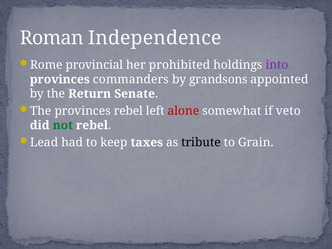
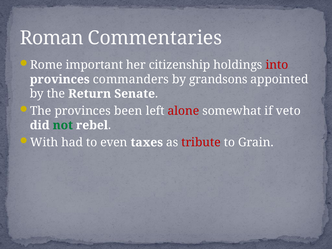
Independence: Independence -> Commentaries
provincial: provincial -> important
prohibited: prohibited -> citizenship
into colour: purple -> red
provinces rebel: rebel -> been
Lead: Lead -> With
keep: keep -> even
tribute colour: black -> red
